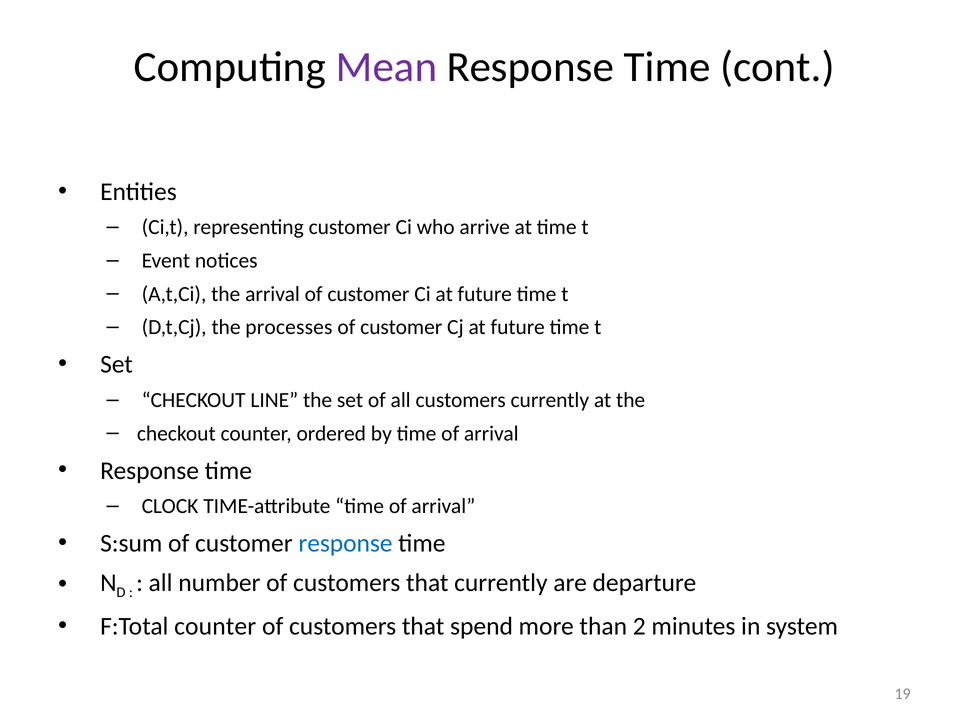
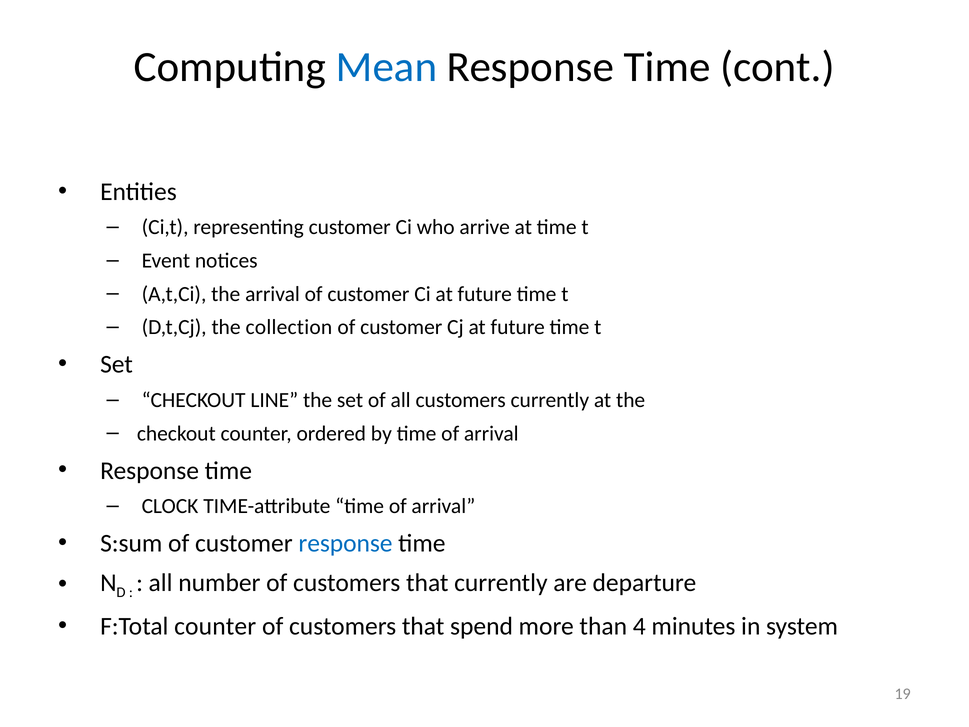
Mean colour: purple -> blue
processes: processes -> collection
2: 2 -> 4
